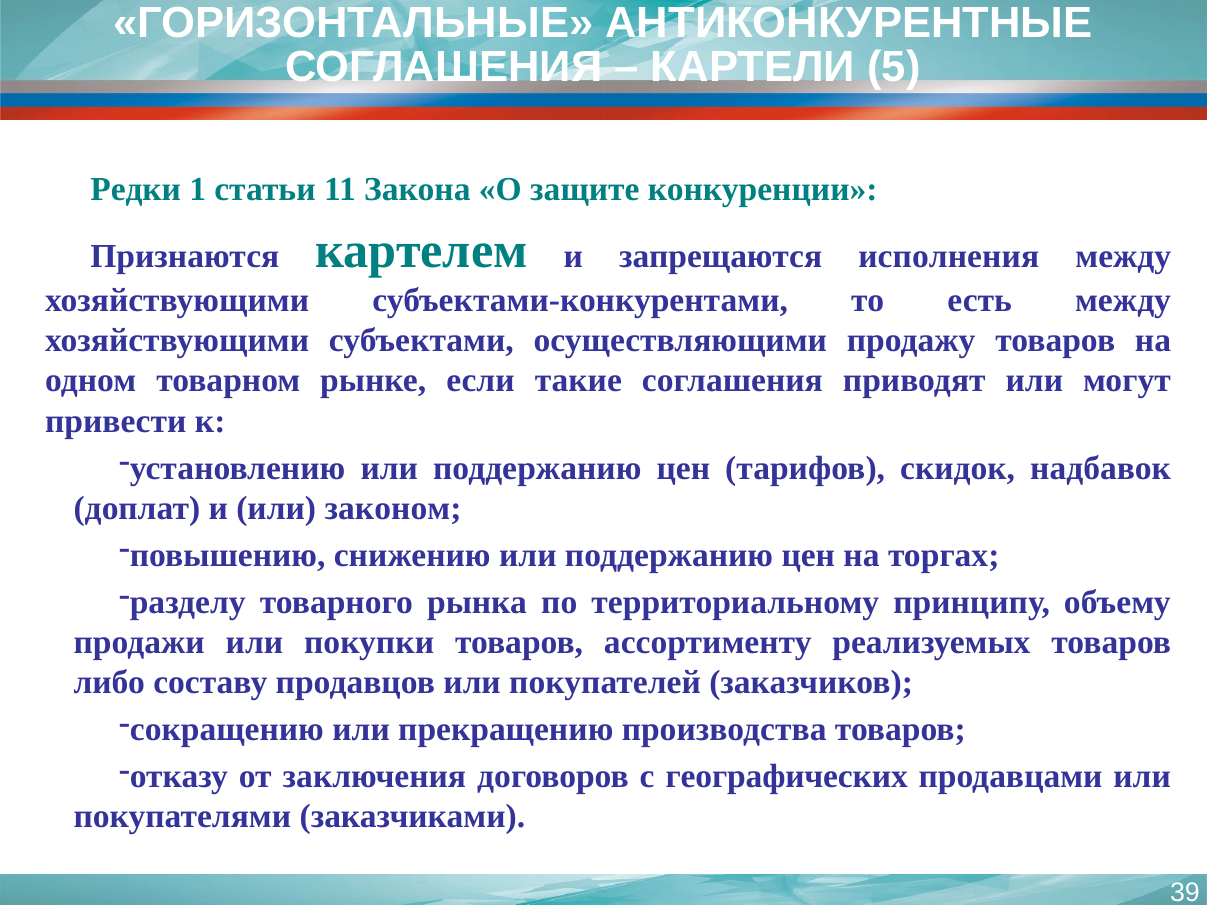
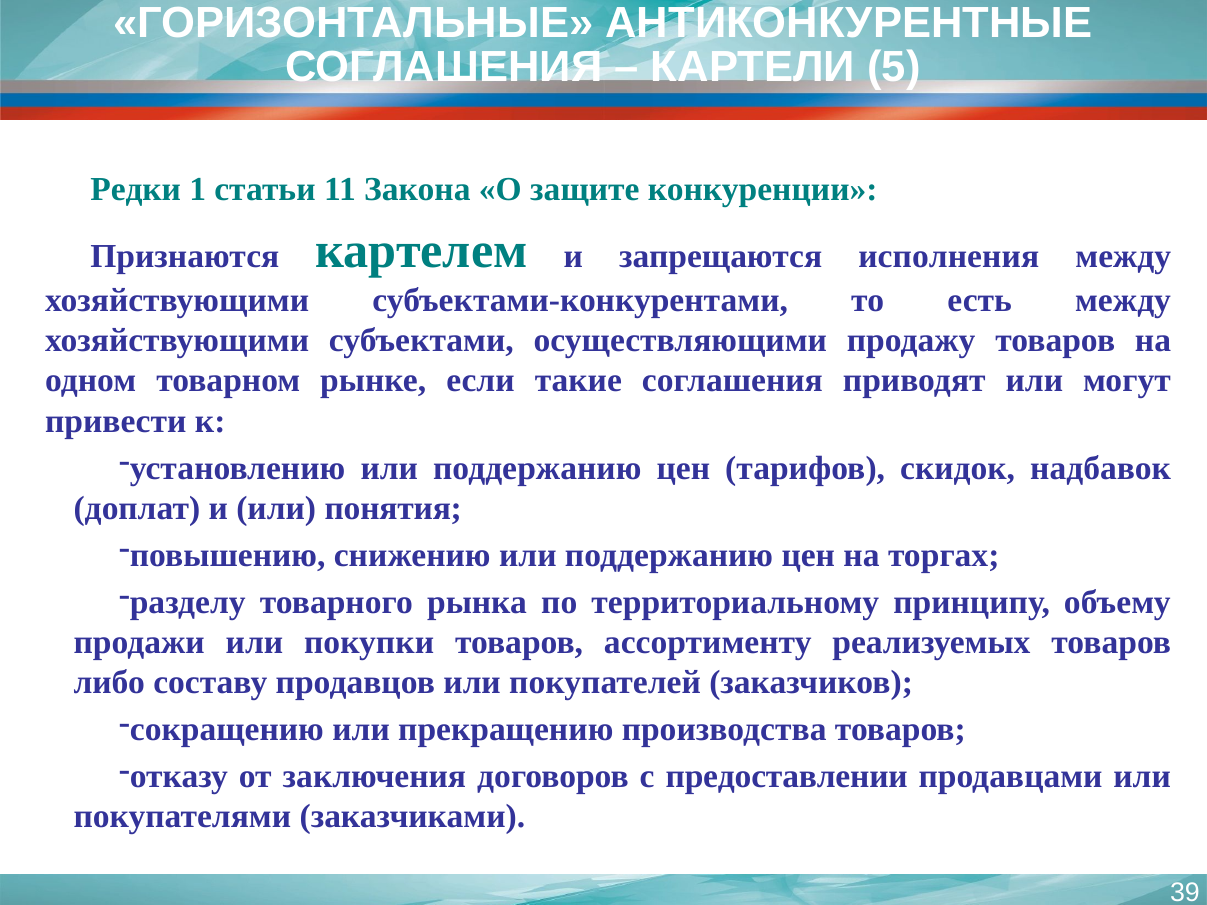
законом: законом -> понятия
географических: географических -> предоставлении
